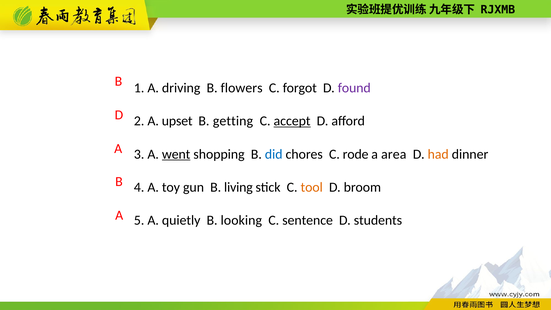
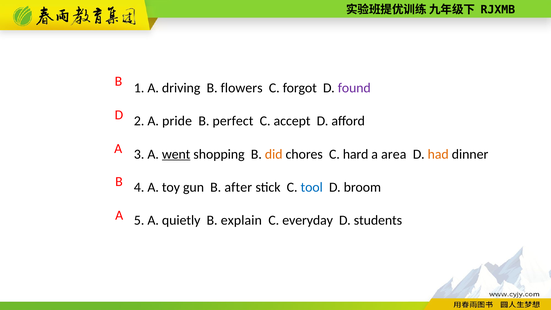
upset: upset -> pride
getting: getting -> perfect
accept underline: present -> none
did colour: blue -> orange
rode: rode -> hard
living: living -> after
tool colour: orange -> blue
looking: looking -> explain
sentence: sentence -> everyday
